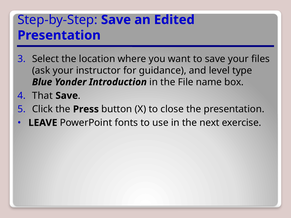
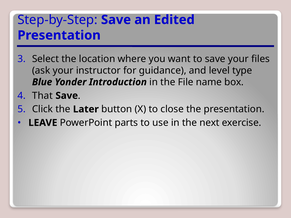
Press: Press -> Later
fonts: fonts -> parts
